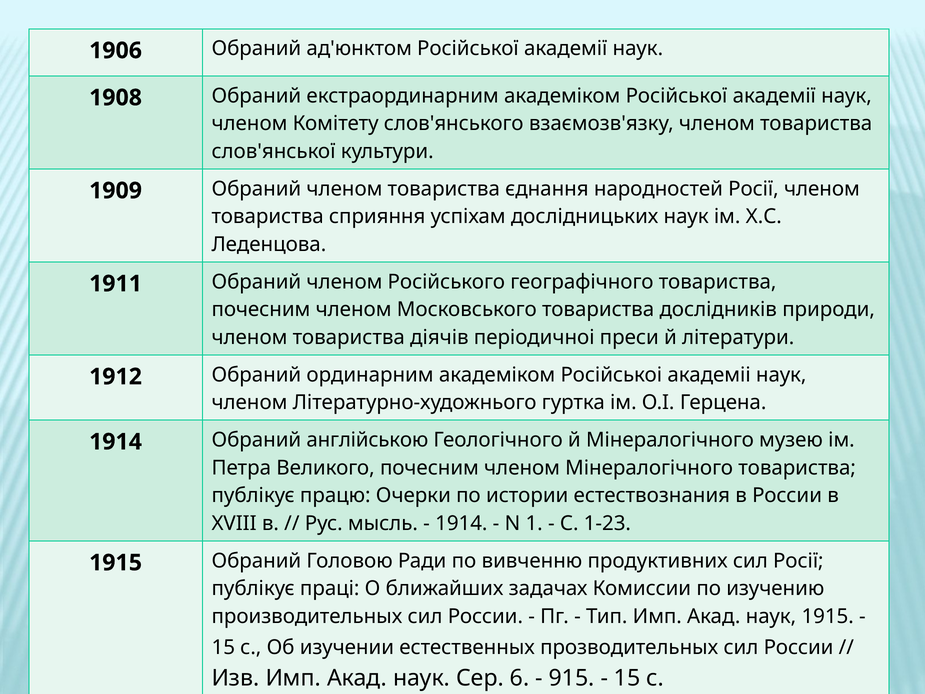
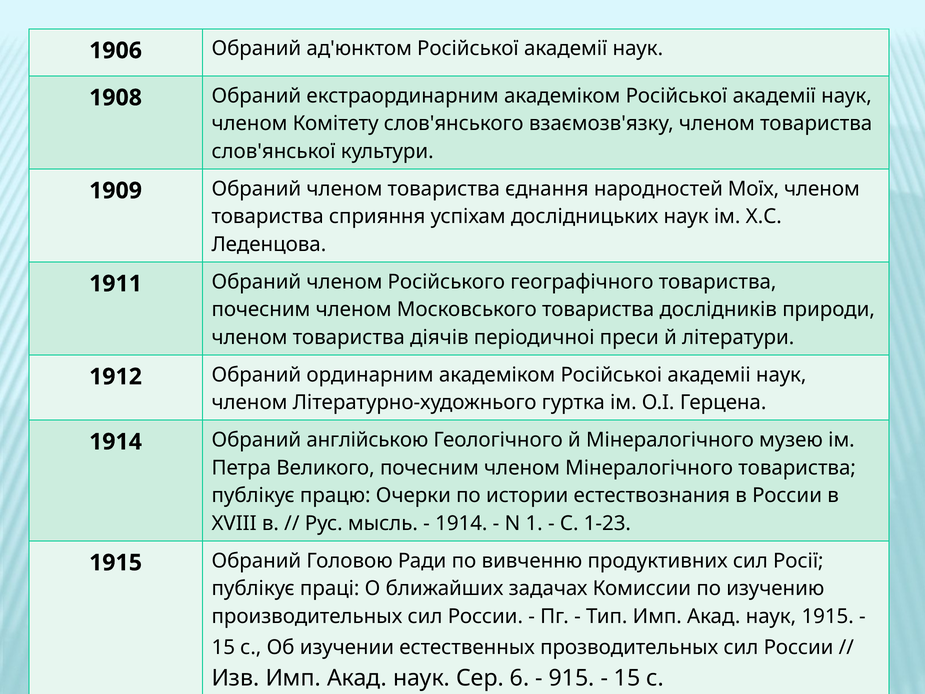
Росії: Росії -> Моїх
